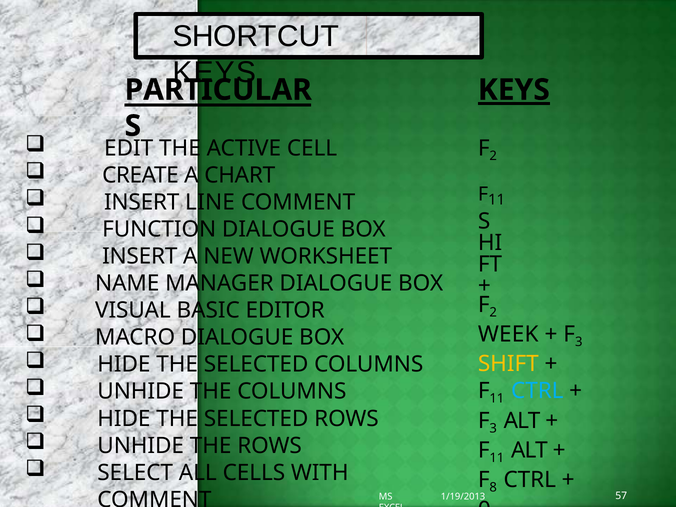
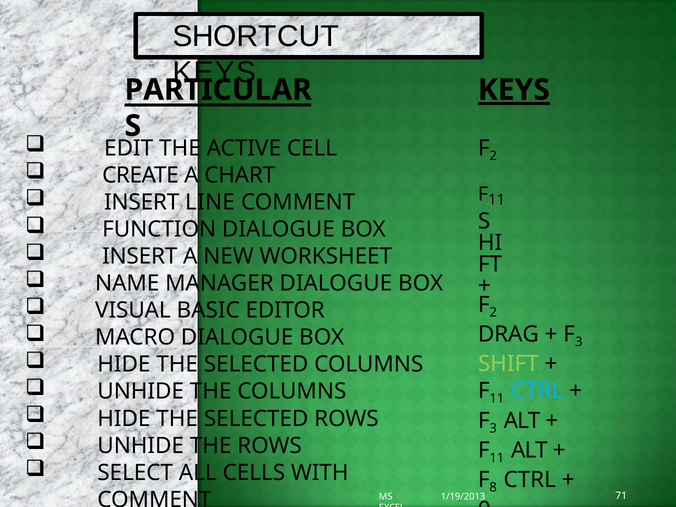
WEEK: WEEK -> DRAG
SHIFT at (508, 364) colour: yellow -> light green
57: 57 -> 71
